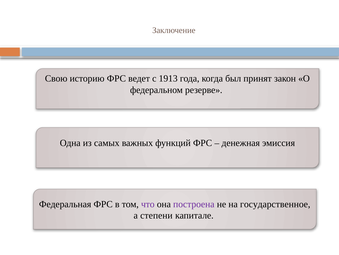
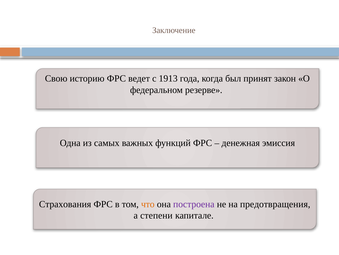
Федеральная: Федеральная -> Страхования
что colour: purple -> orange
государственное: государственное -> предотвращения
